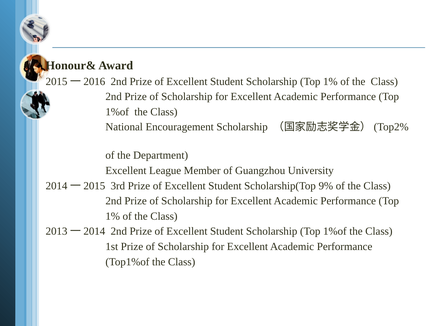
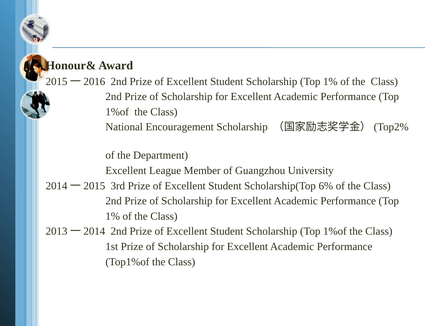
9%: 9% -> 6%
